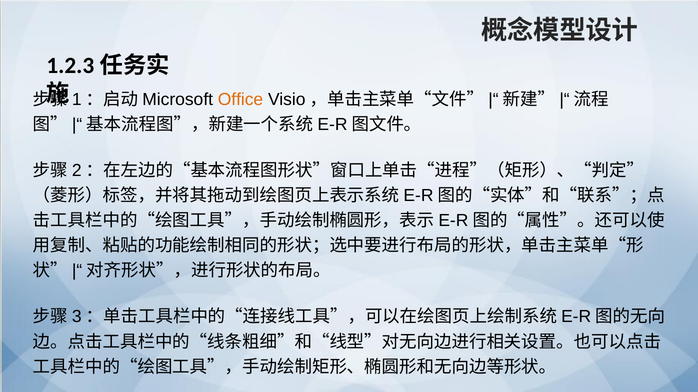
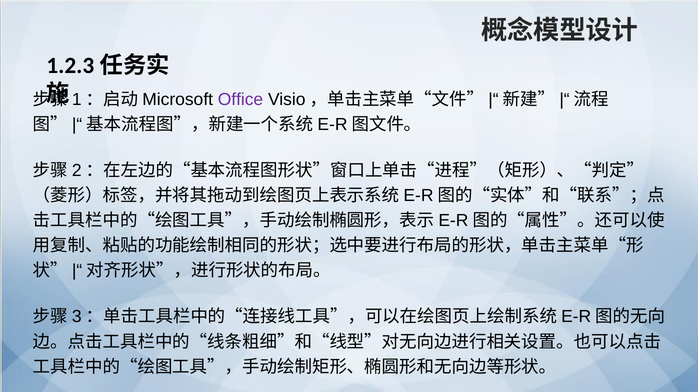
Office colour: orange -> purple
